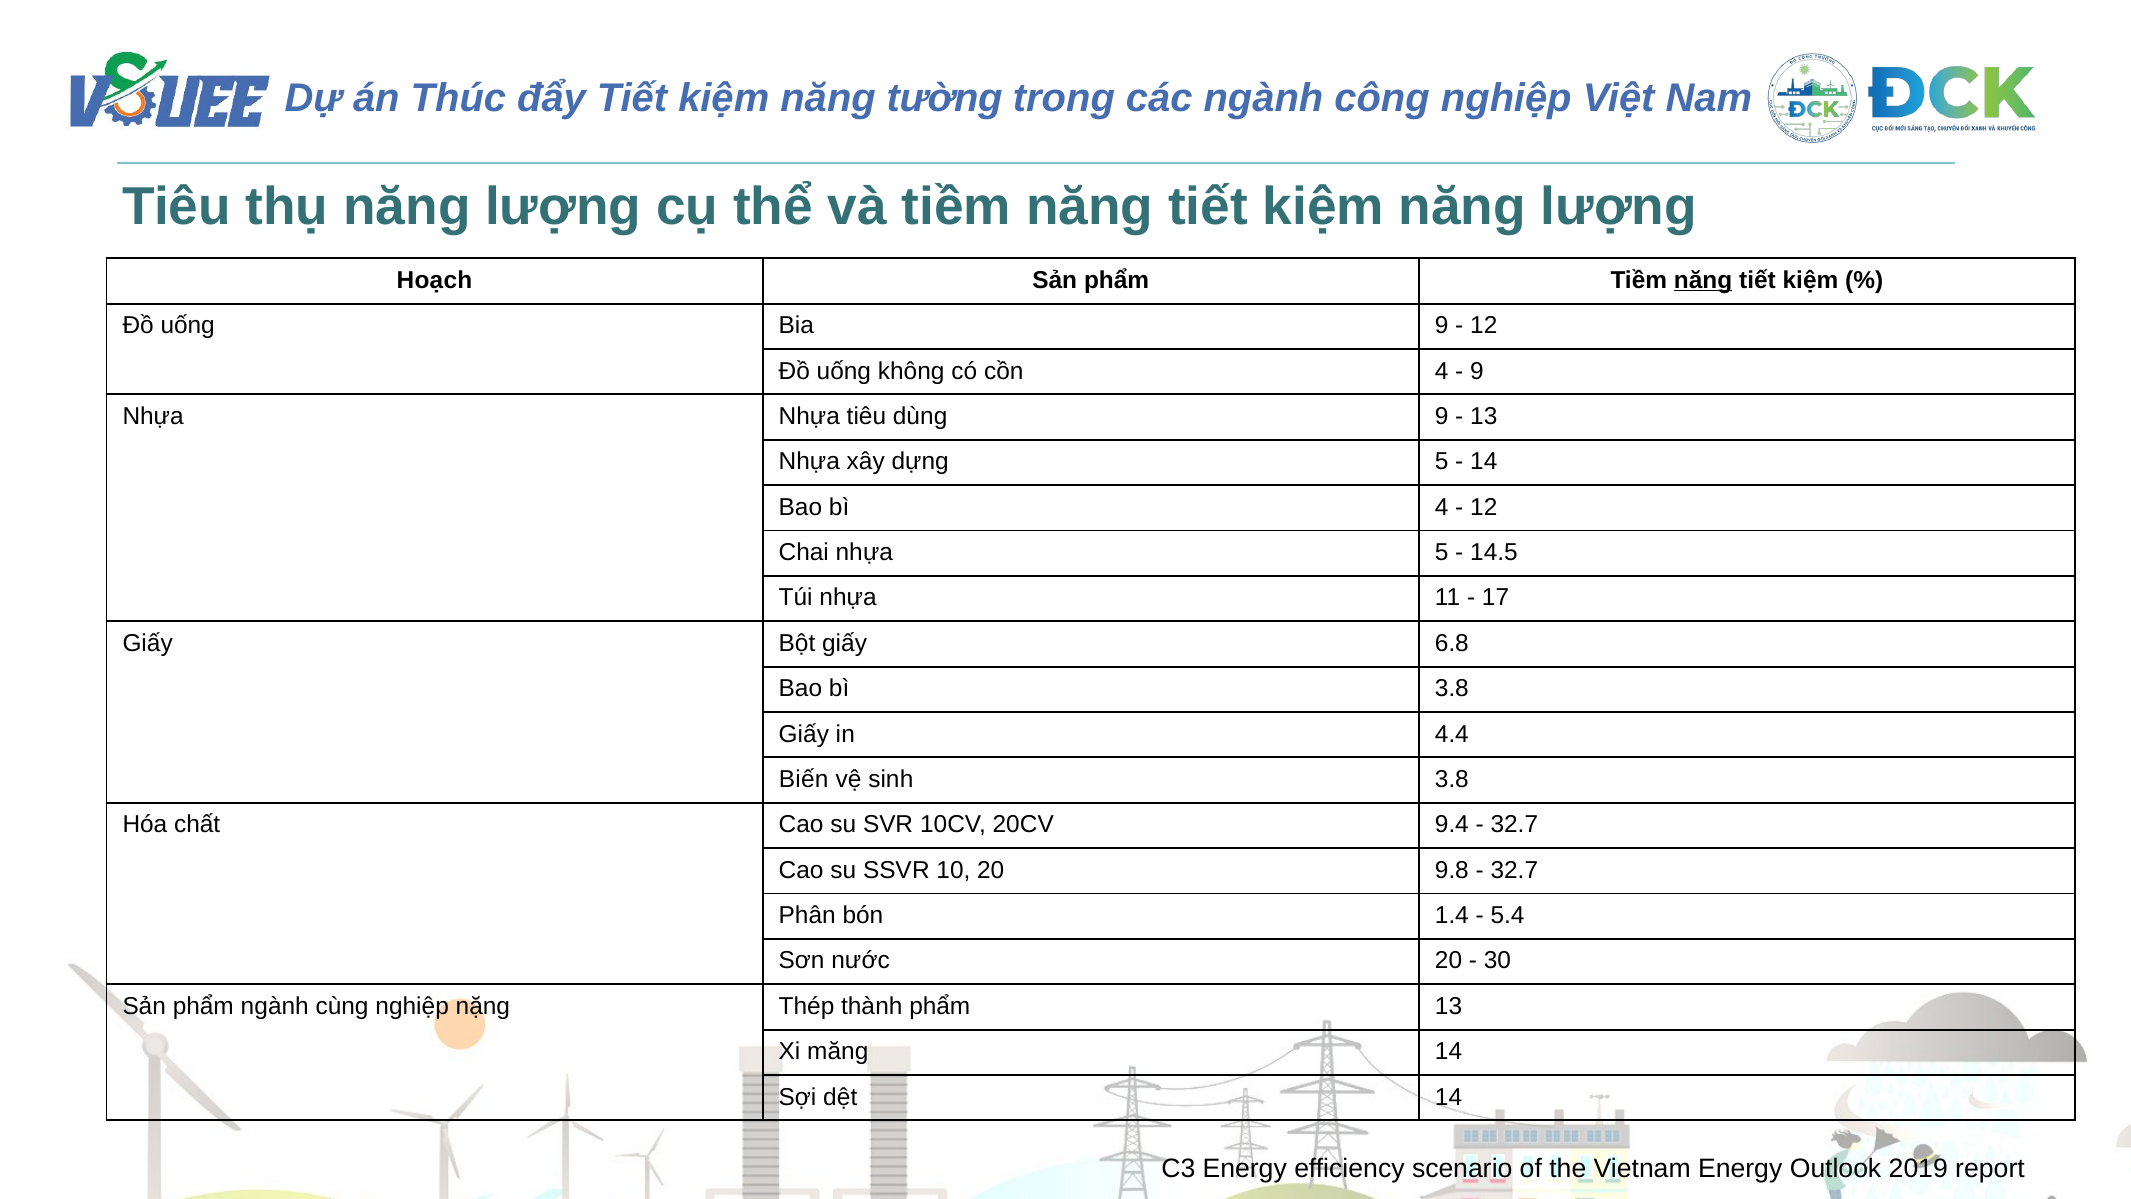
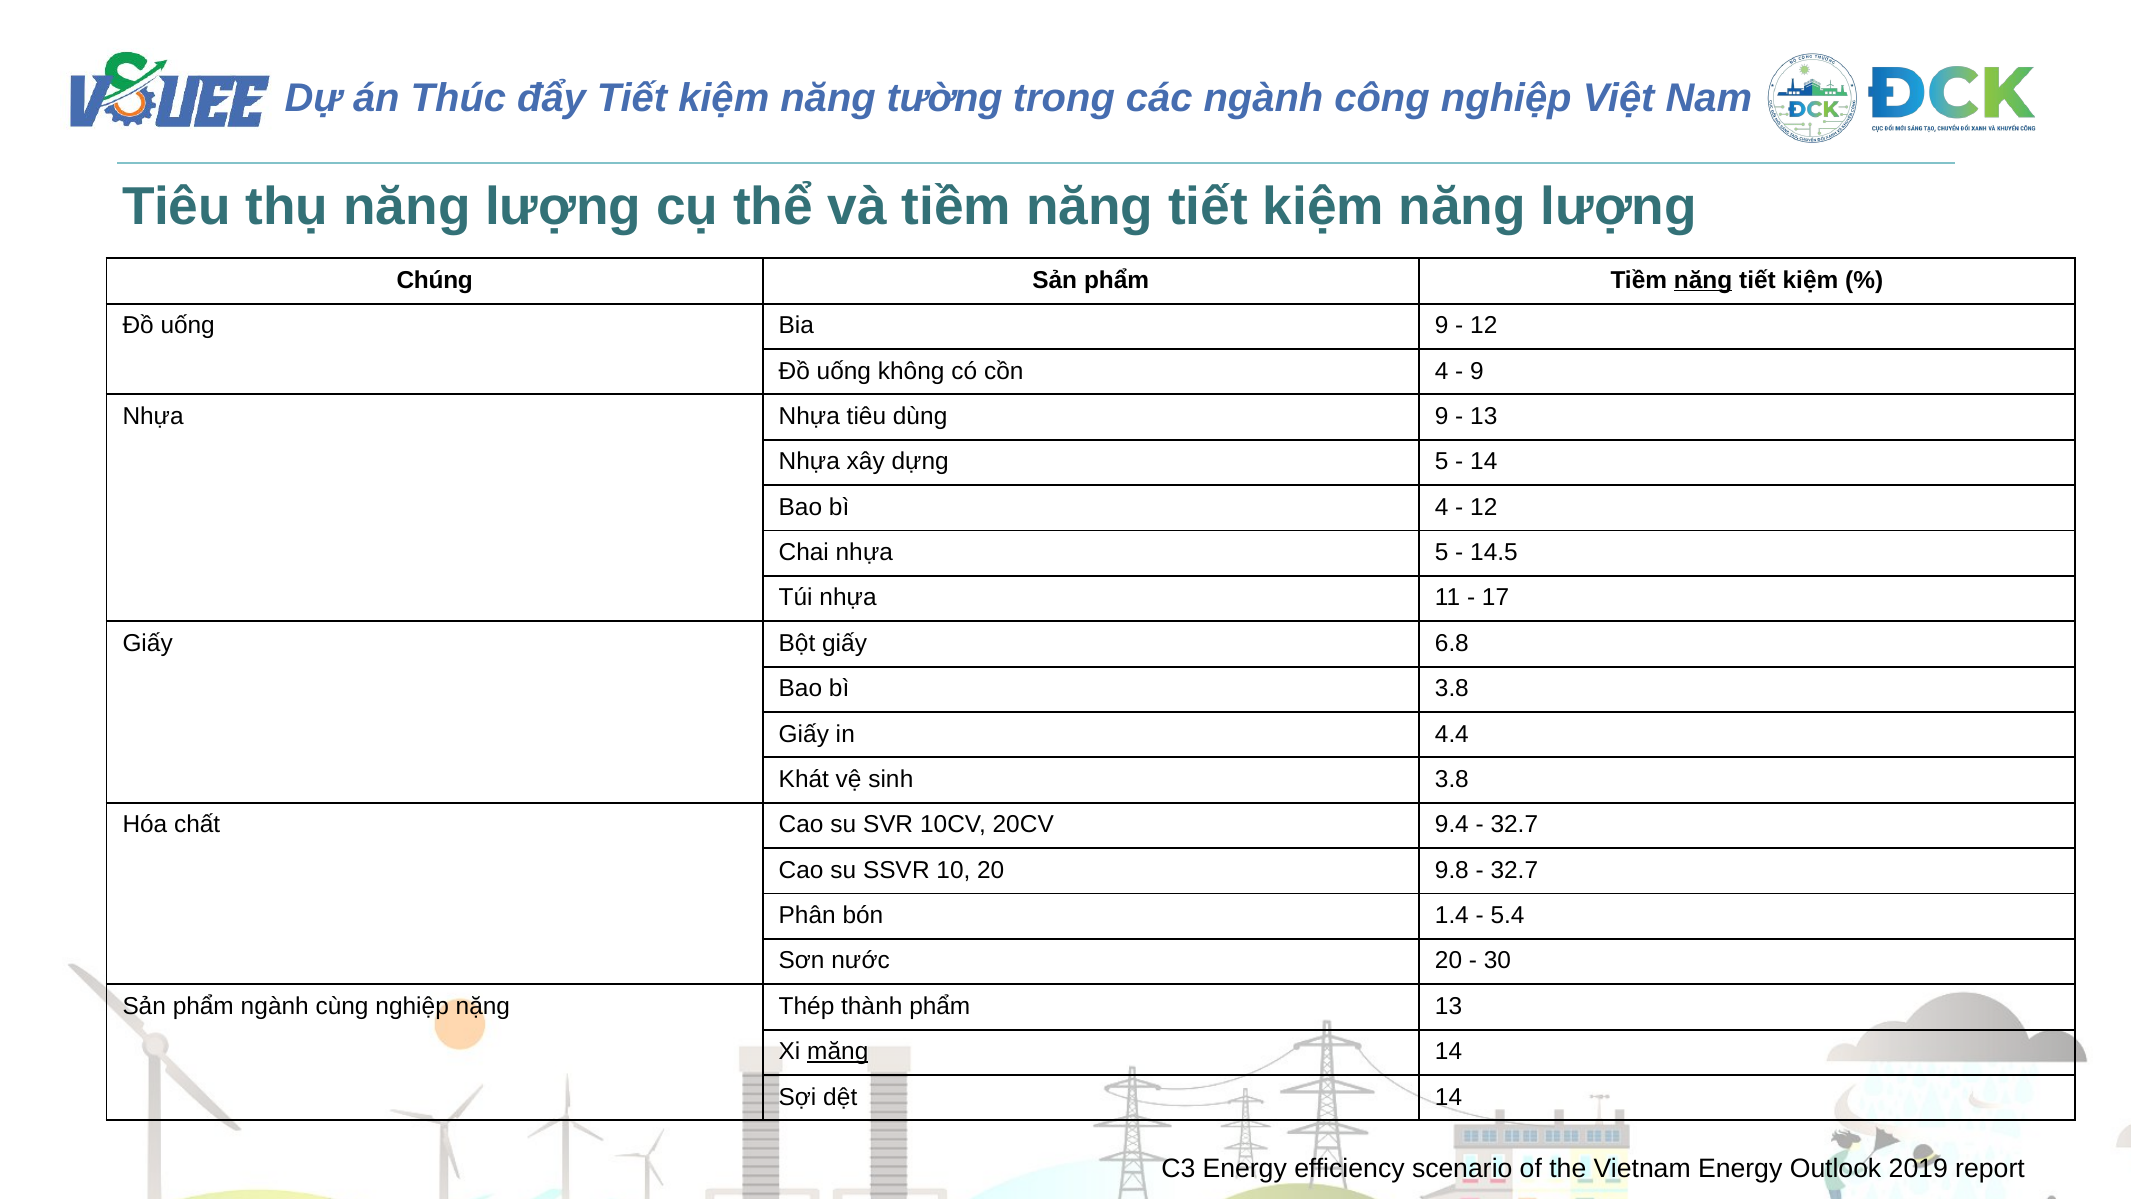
Hoạch: Hoạch -> Chúng
Biến: Biến -> Khát
măng underline: none -> present
